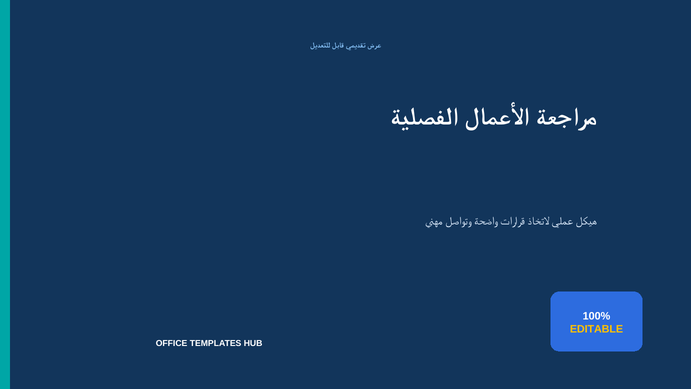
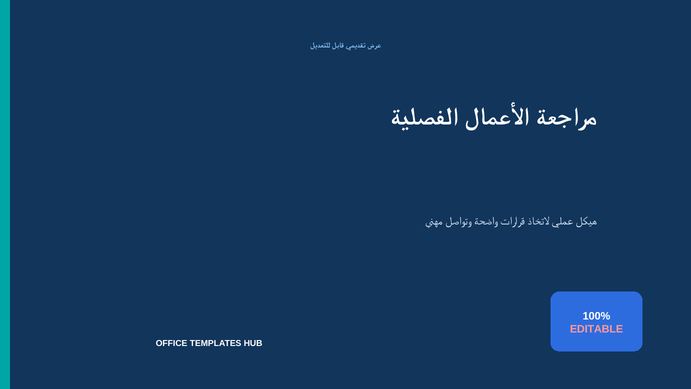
EDITABLE colour: yellow -> pink
